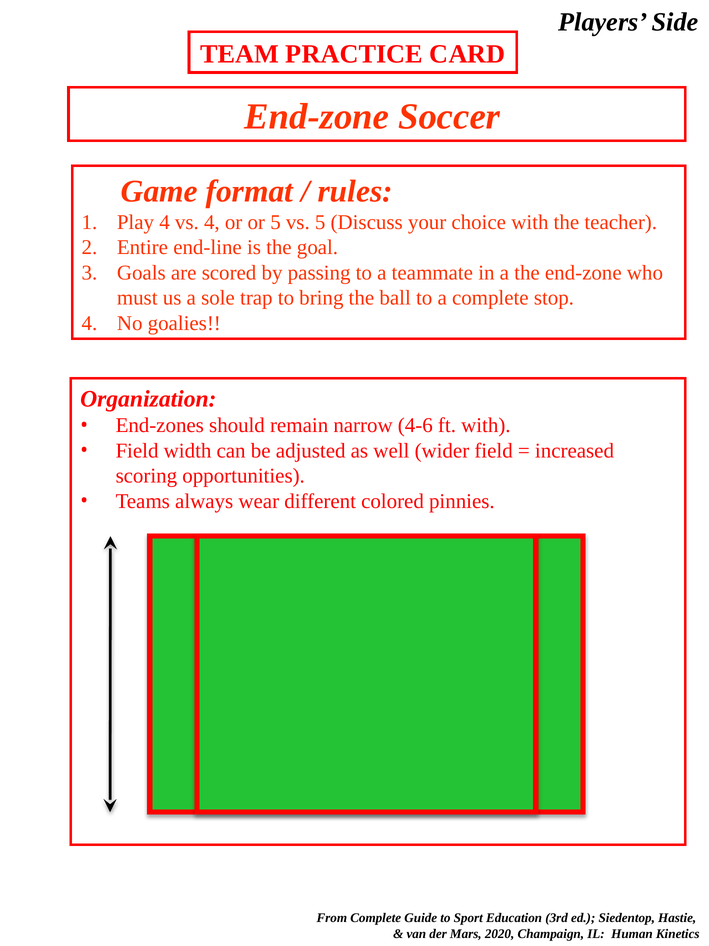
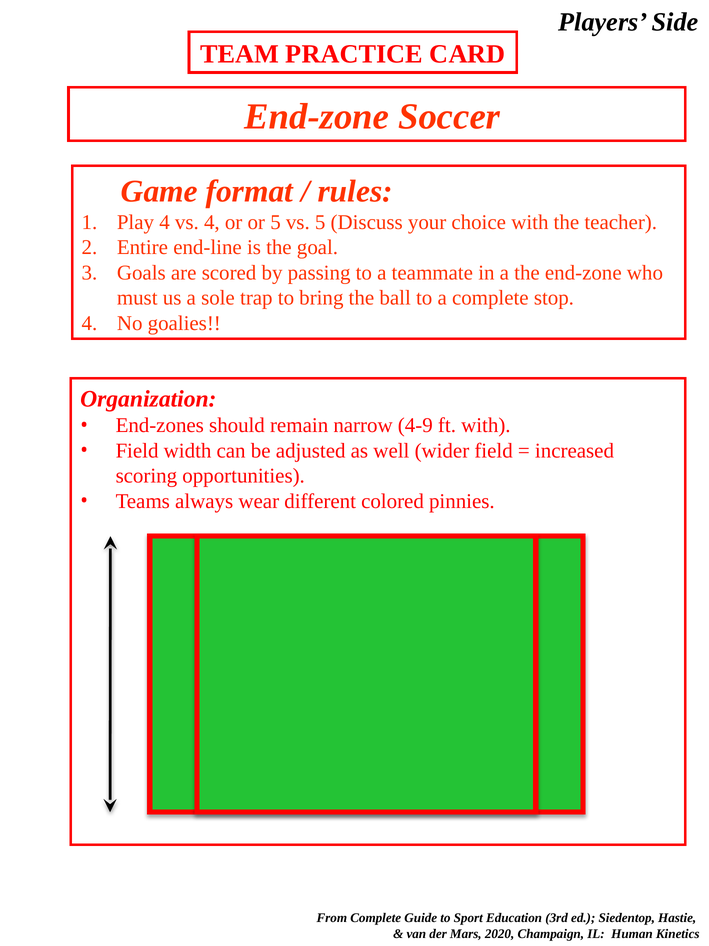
4-6: 4-6 -> 4-9
